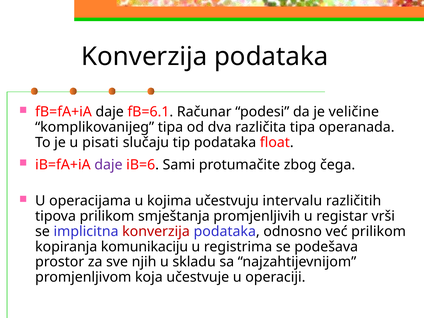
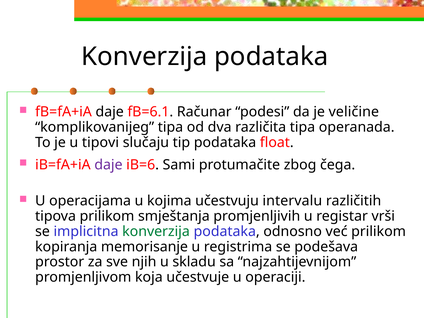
pisati: pisati -> tipovi
konverzija at (156, 231) colour: red -> green
komunikaciju: komunikaciju -> memorisanje
